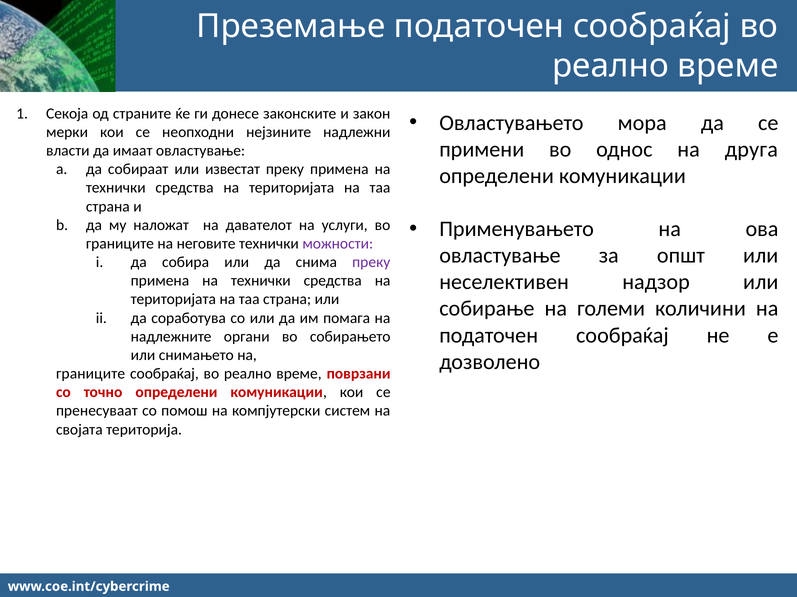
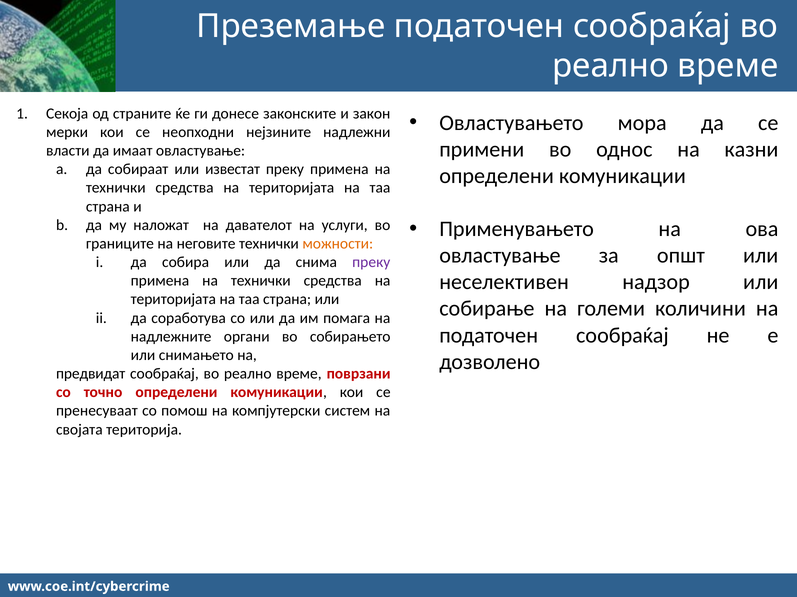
друга: друга -> казни
можности colour: purple -> orange
границите at (91, 374): границите -> предвидат
